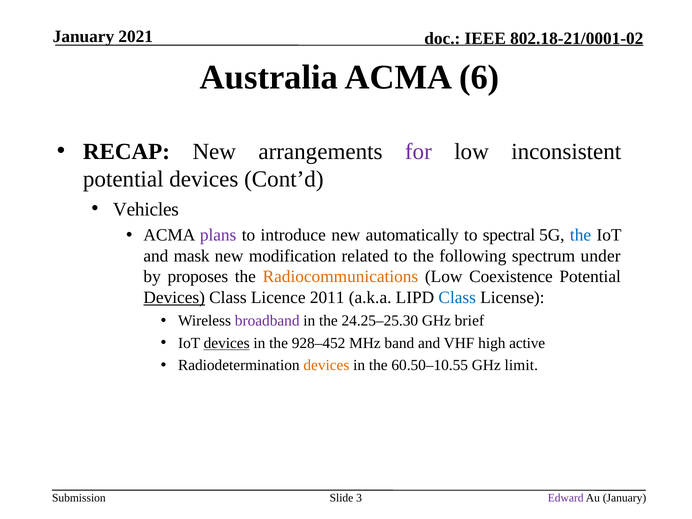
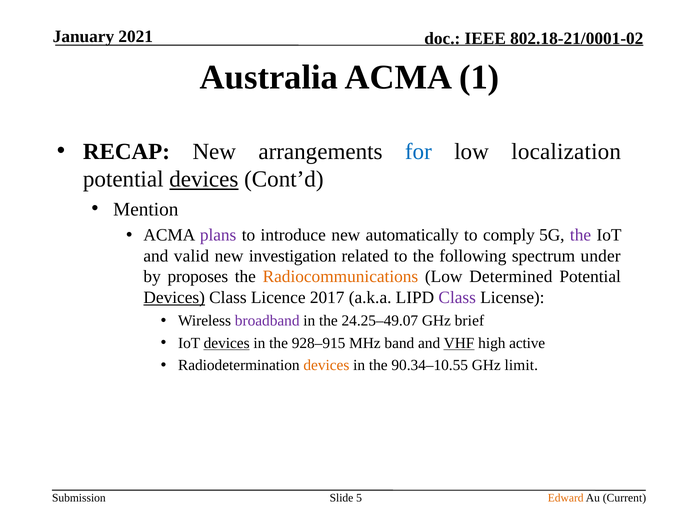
6: 6 -> 1
for colour: purple -> blue
inconsistent: inconsistent -> localization
devices at (204, 179) underline: none -> present
Vehicles: Vehicles -> Mention
spectral: spectral -> comply
the at (581, 235) colour: blue -> purple
mask: mask -> valid
modification: modification -> investigation
Coexistence: Coexistence -> Determined
2011: 2011 -> 2017
Class at (457, 298) colour: blue -> purple
24.25–25.30: 24.25–25.30 -> 24.25–49.07
928–452: 928–452 -> 928–915
VHF underline: none -> present
60.50–10.55: 60.50–10.55 -> 90.34–10.55
3: 3 -> 5
Edward colour: purple -> orange
Au January: January -> Current
